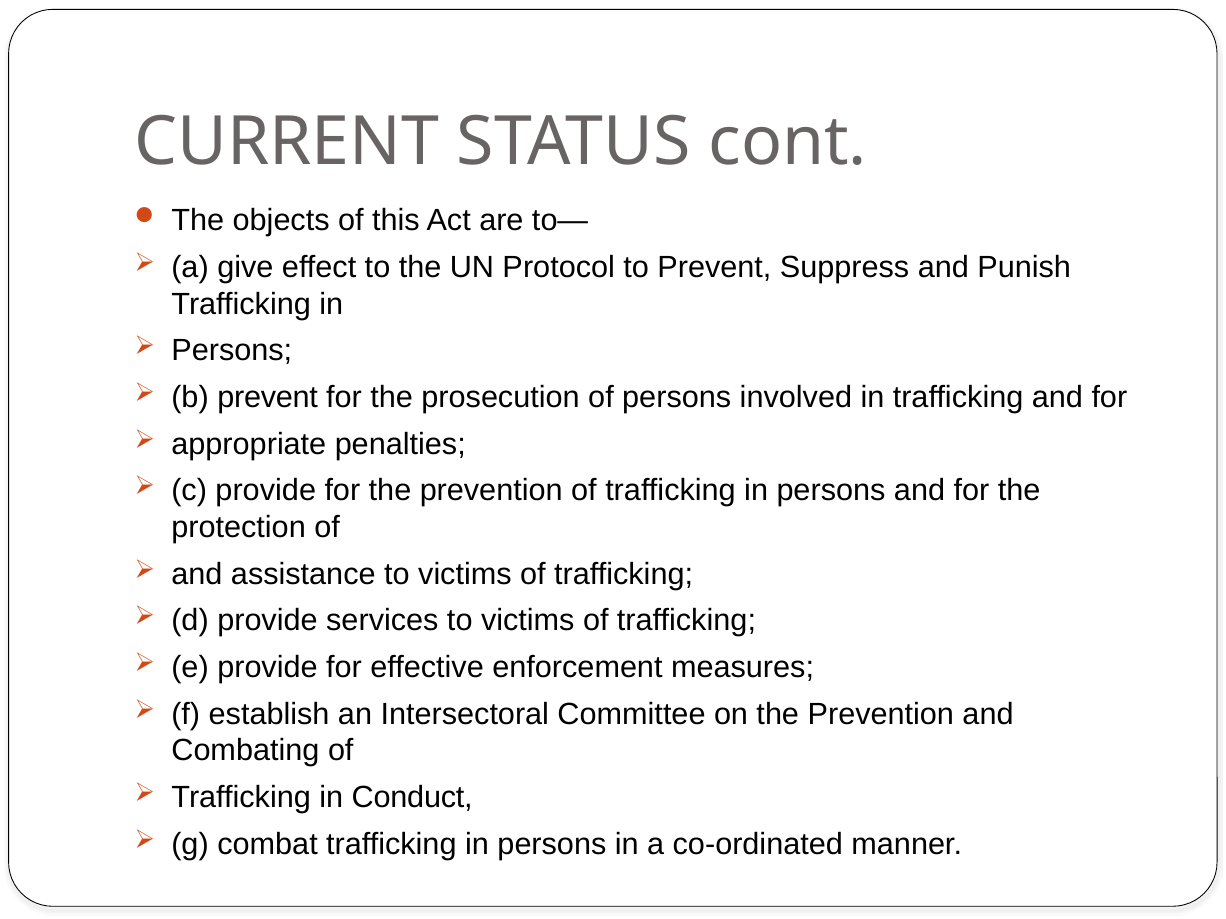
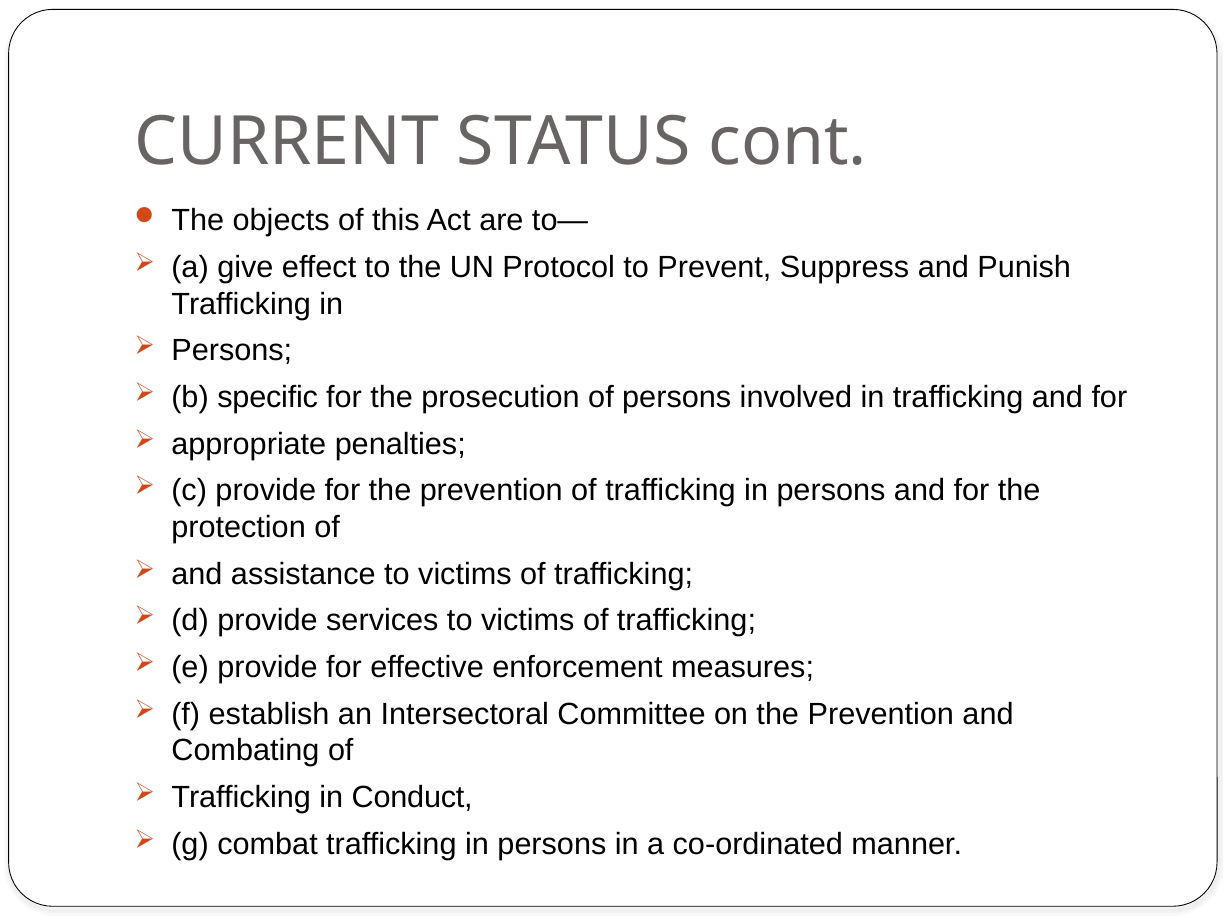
b prevent: prevent -> specific
